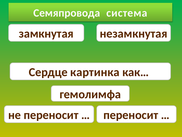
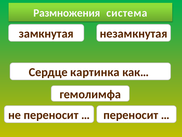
Семяпровода: Семяпровода -> Размножения
